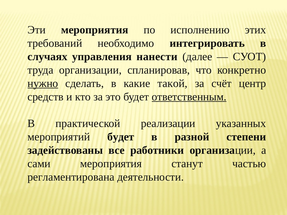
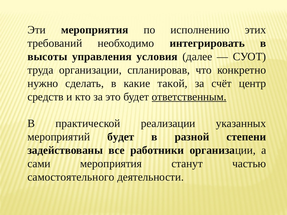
случаях: случаях -> высоты
нанести: нанести -> условия
нужно underline: present -> none
регламентирована: регламентирована -> самостоятельного
